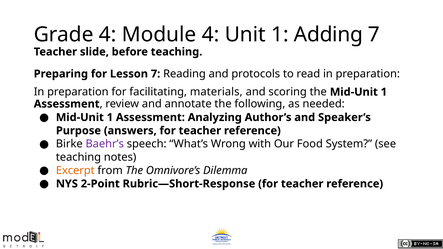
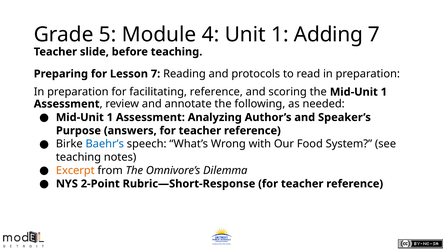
Grade 4: 4 -> 5
facilitating materials: materials -> reference
Baehr’s colour: purple -> blue
